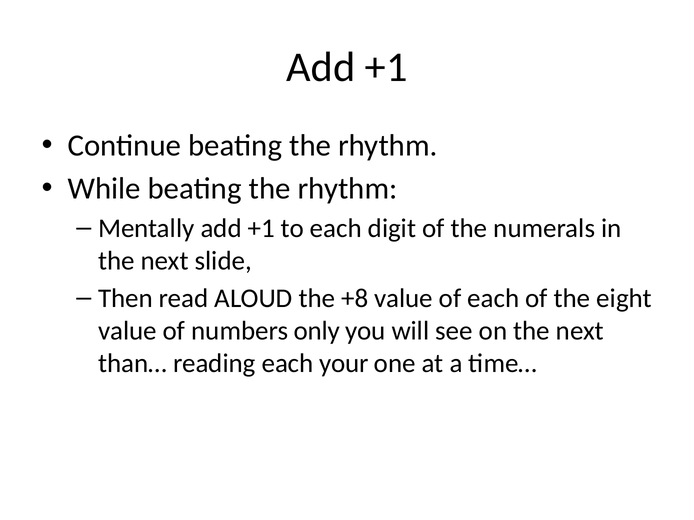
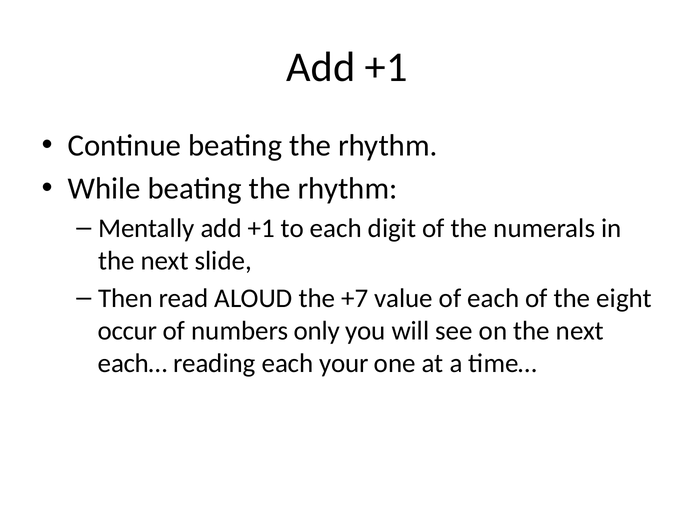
+8: +8 -> +7
value at (127, 331): value -> occur
than…: than… -> each…
